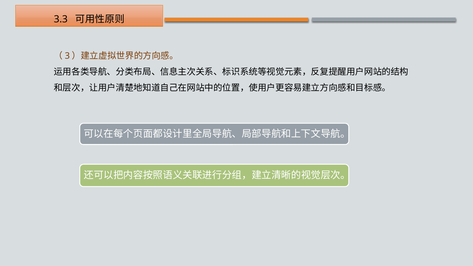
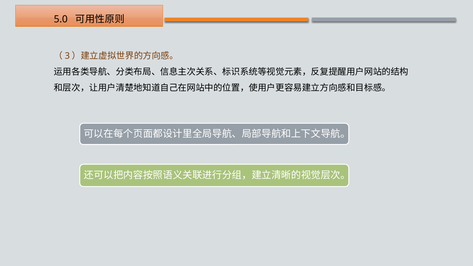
3.3: 3.3 -> 5.0
